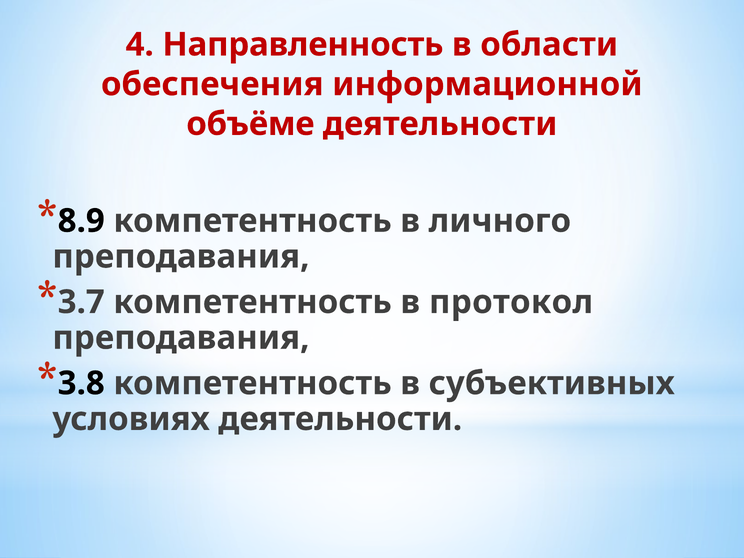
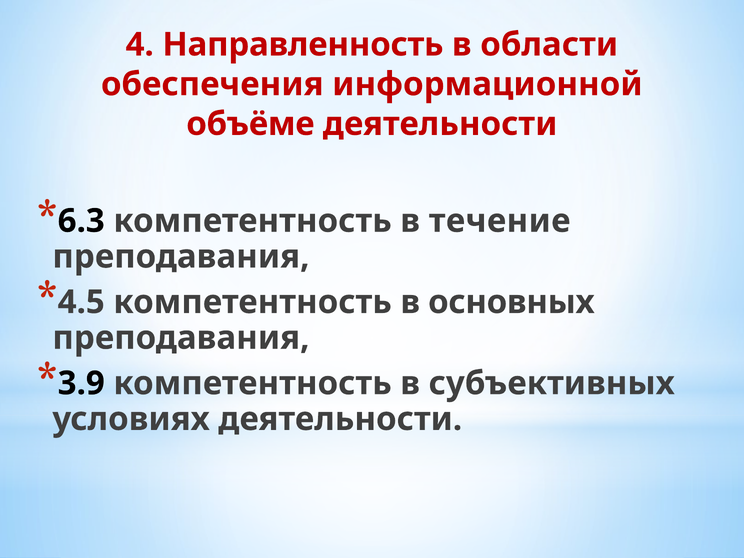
8.9: 8.9 -> 6.3
личного: личного -> течение
3.7: 3.7 -> 4.5
протокол: протокол -> основных
3.8: 3.8 -> 3.9
